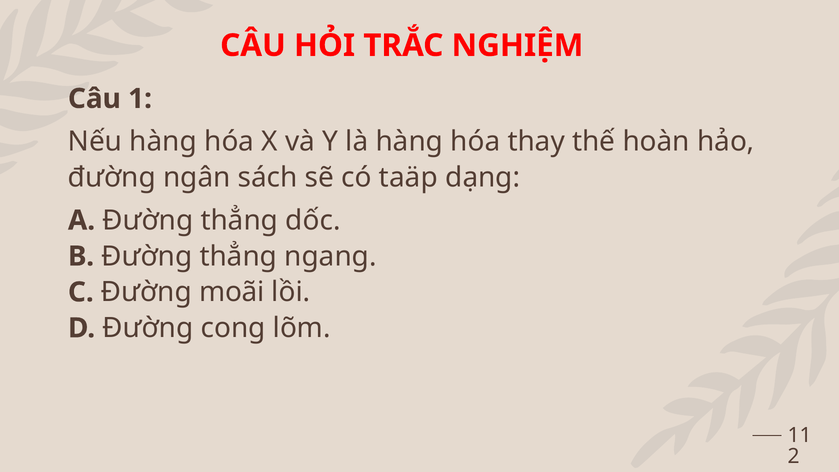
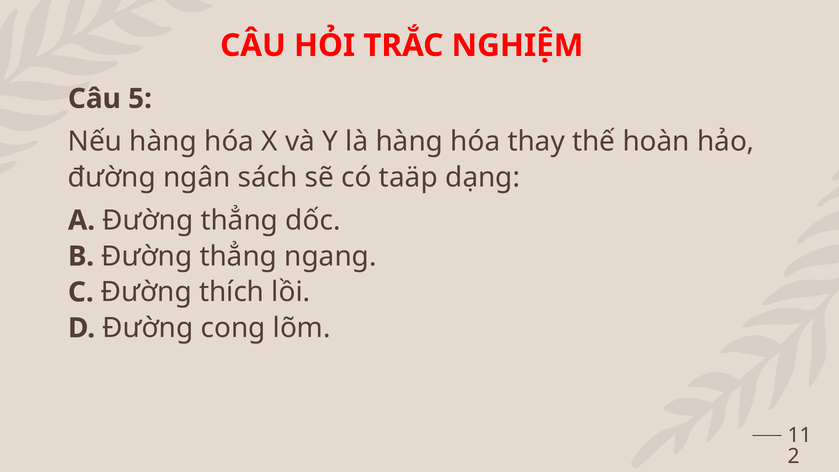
1: 1 -> 5
moãi: moãi -> thích
